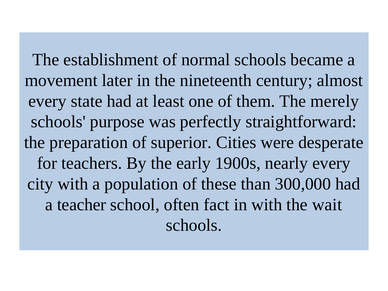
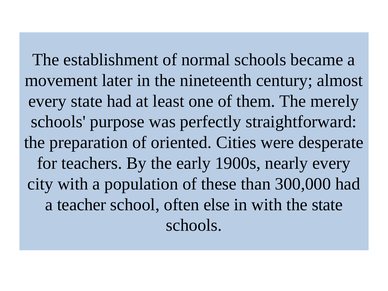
superior: superior -> oriented
fact: fact -> else
the wait: wait -> state
